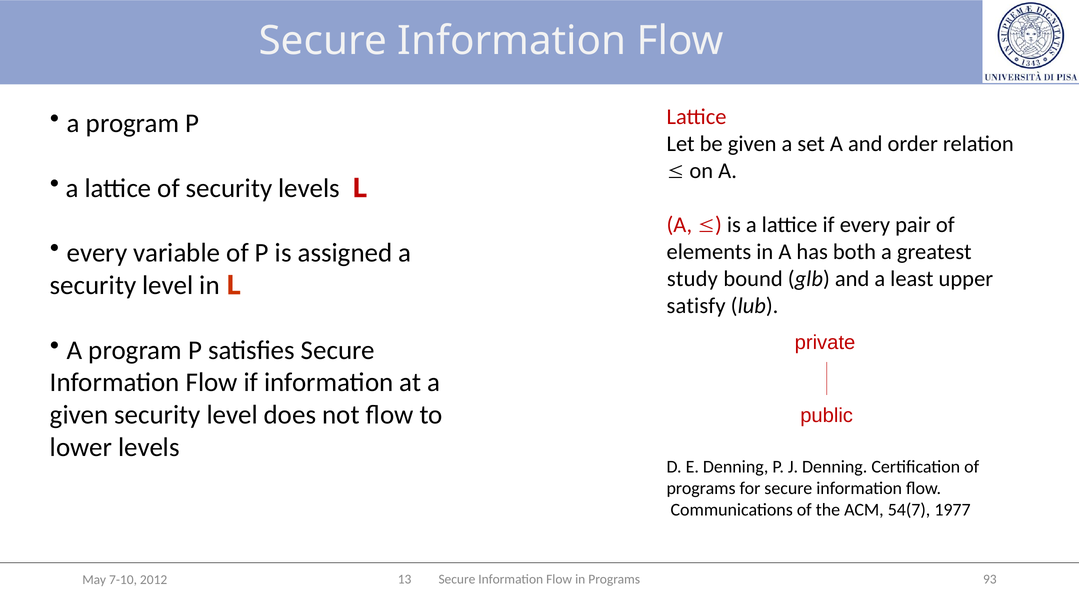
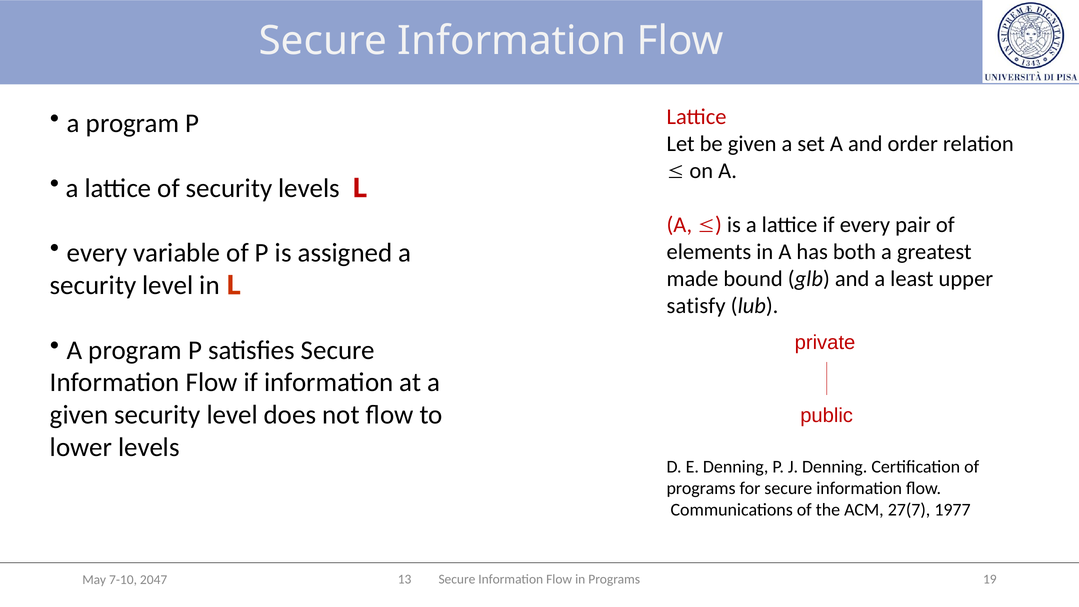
study: study -> made
54(7: 54(7 -> 27(7
93: 93 -> 19
2012: 2012 -> 2047
